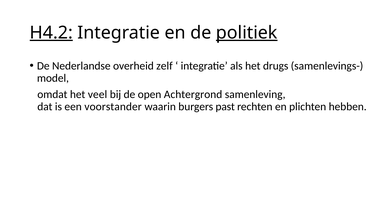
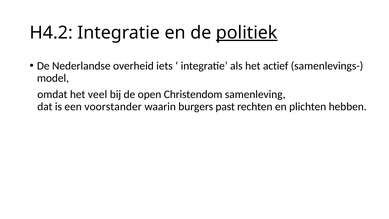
H4.2 underline: present -> none
zelf: zelf -> iets
drugs: drugs -> actief
Achtergrond: Achtergrond -> Christendom
